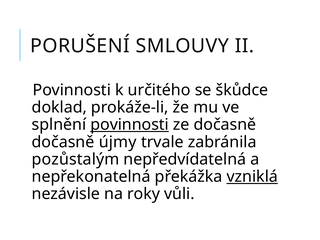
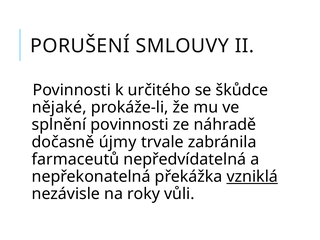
doklad: doklad -> nějaké
povinnosti at (130, 125) underline: present -> none
ze dočasně: dočasně -> náhradě
pozůstalým: pozůstalým -> farmaceutů
